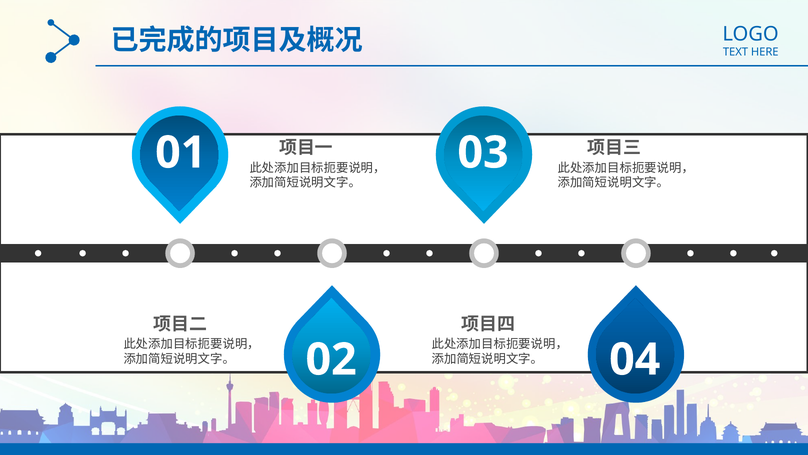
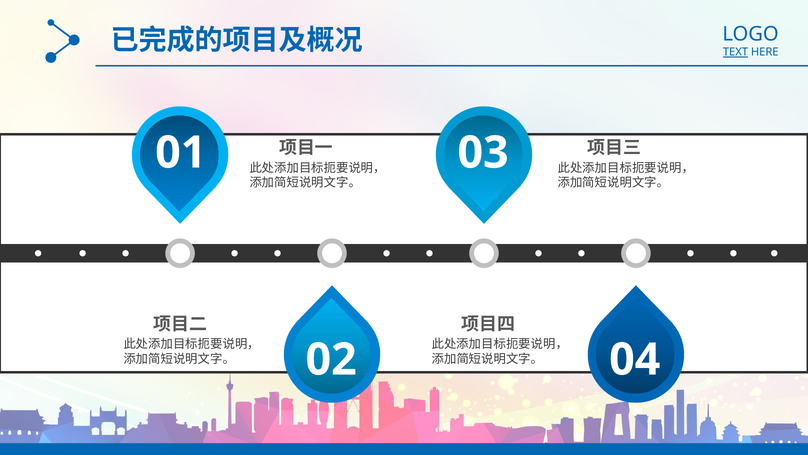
TEXT underline: none -> present
